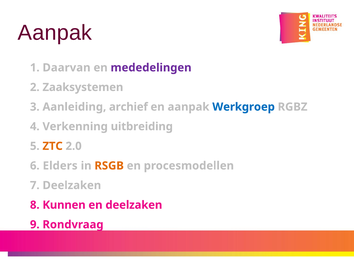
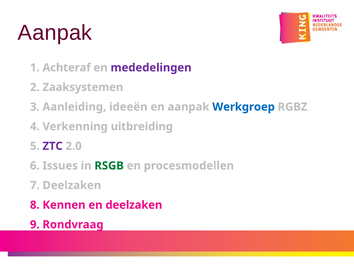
Daarvan: Daarvan -> Achteraf
archief: archief -> ideeën
ZTC colour: orange -> purple
Elders: Elders -> Issues
RSGB colour: orange -> green
Kunnen: Kunnen -> Kennen
